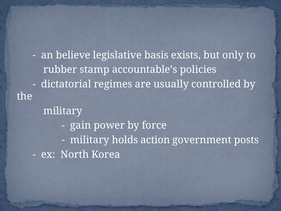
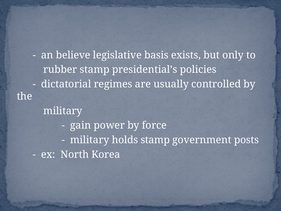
accountable’s: accountable’s -> presidential’s
holds action: action -> stamp
